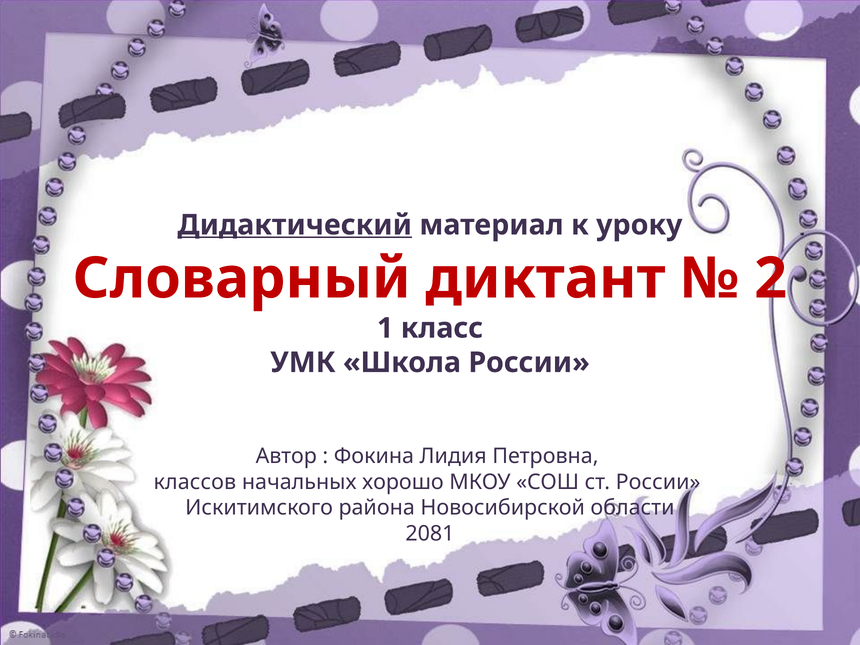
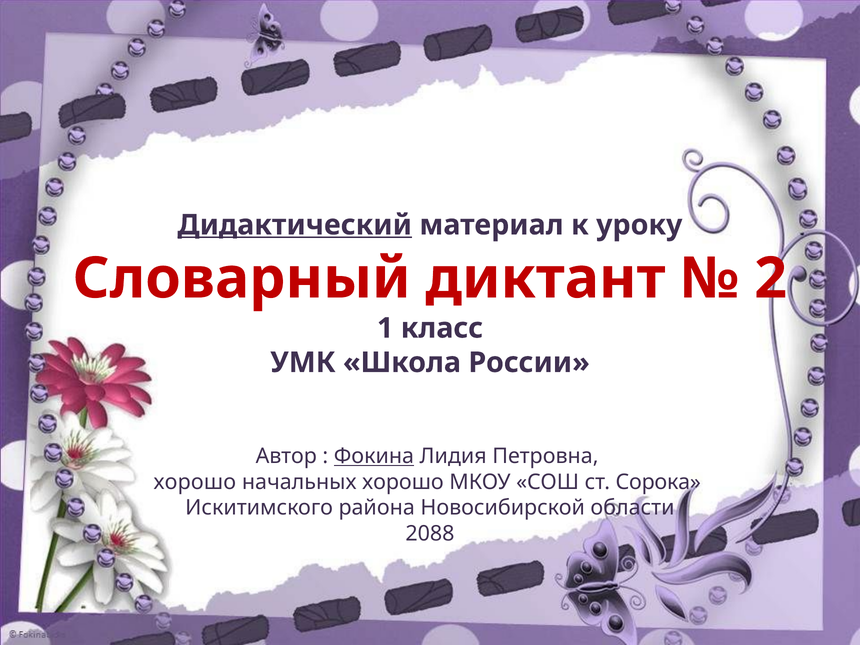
Фокина underline: none -> present
классов at (195, 482): классов -> хорошо
ст России: России -> Сорока
2081: 2081 -> 2088
